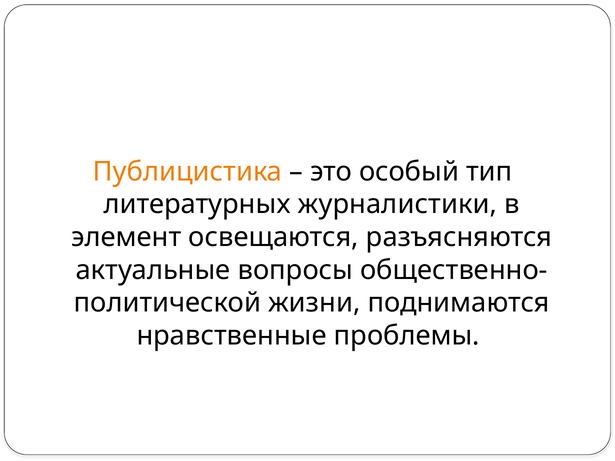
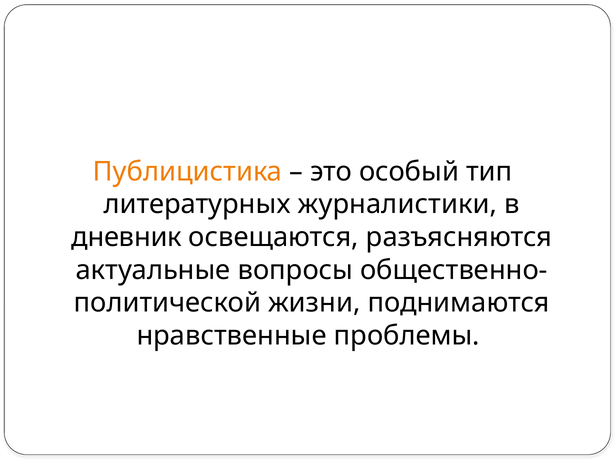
элемент: элемент -> дневник
